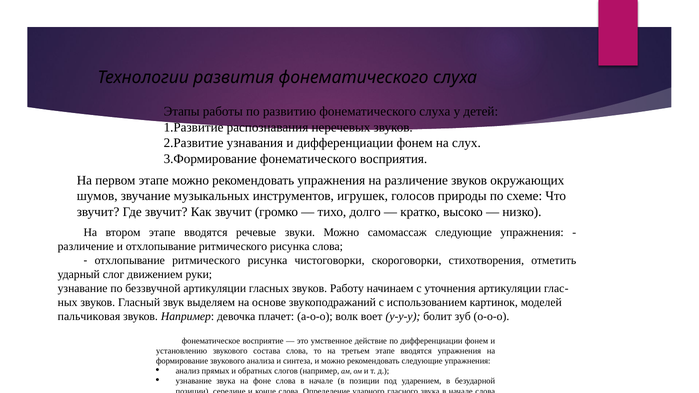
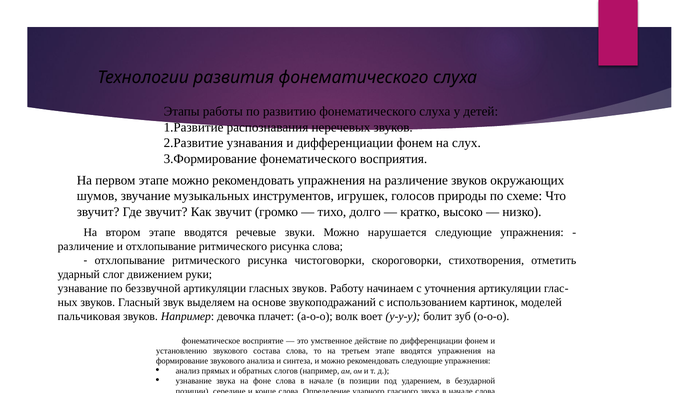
самомассаж: самомассаж -> нарушается
